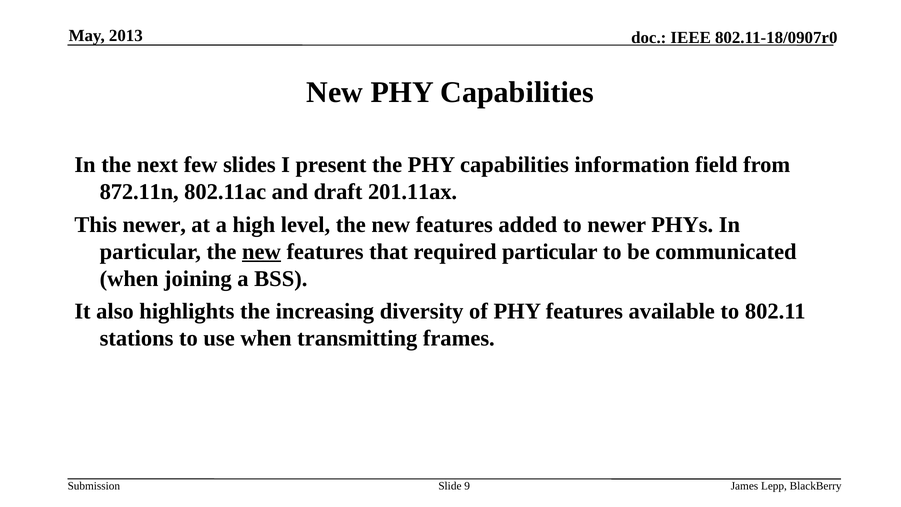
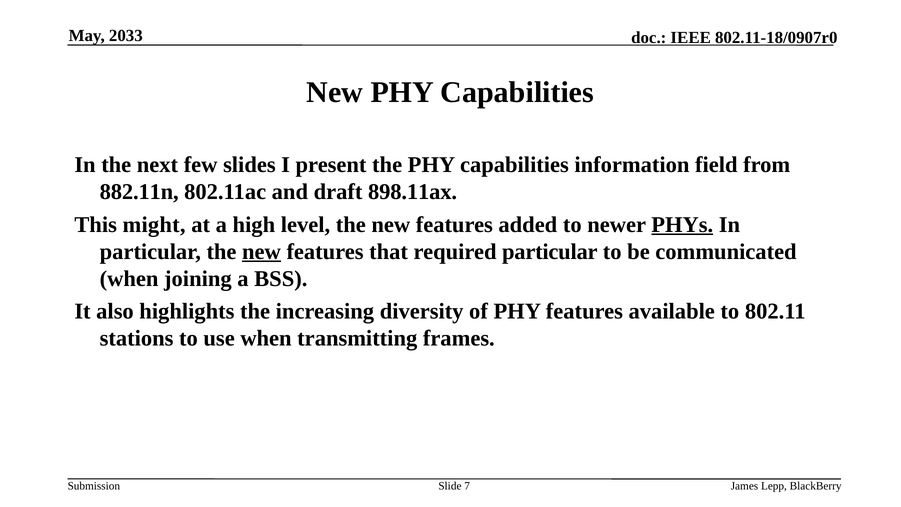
2013: 2013 -> 2033
872.11n: 872.11n -> 882.11n
201.11ax: 201.11ax -> 898.11ax
This newer: newer -> might
PHYs underline: none -> present
9: 9 -> 7
